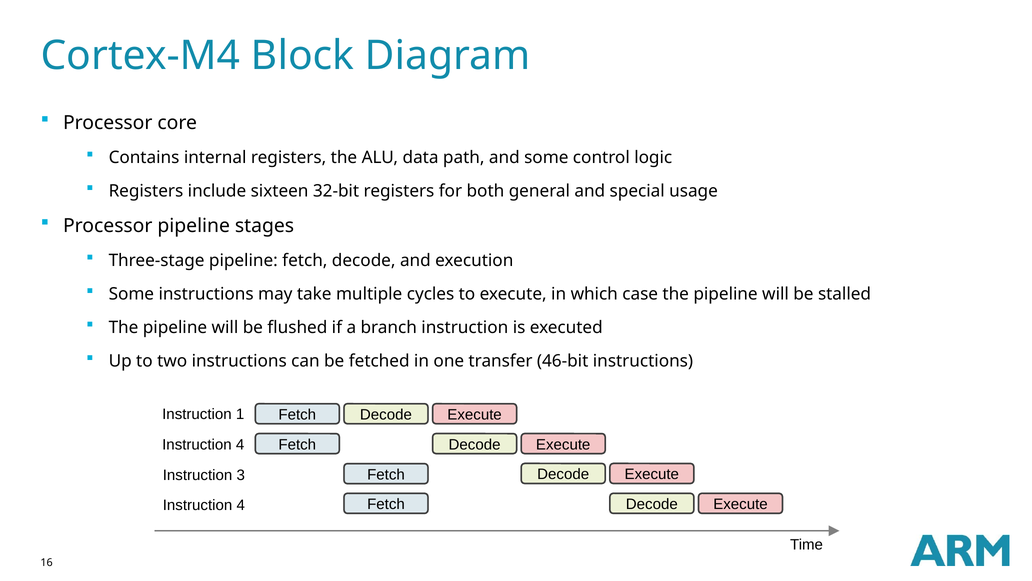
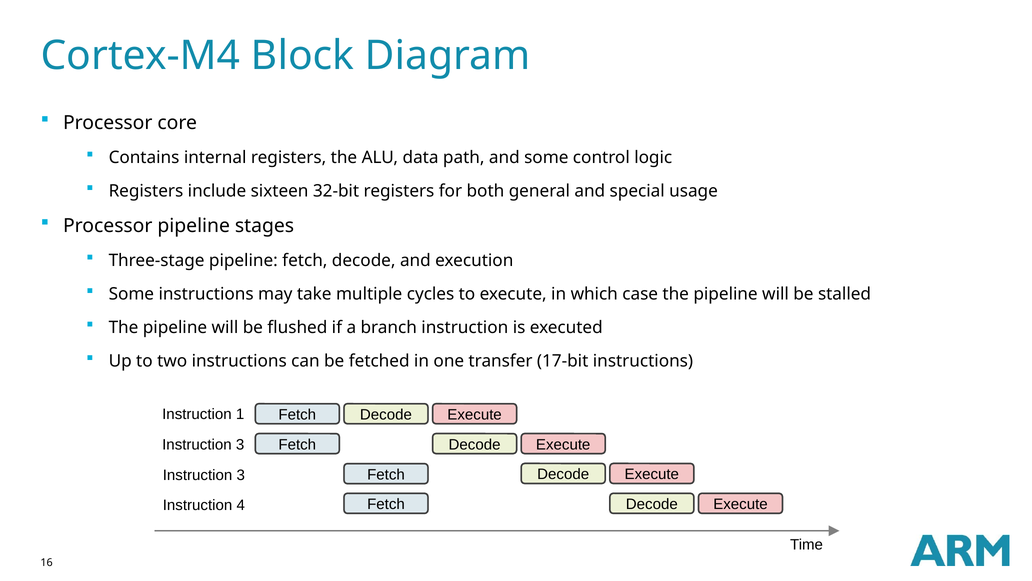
46-bit: 46-bit -> 17-bit
4 at (240, 445): 4 -> 3
